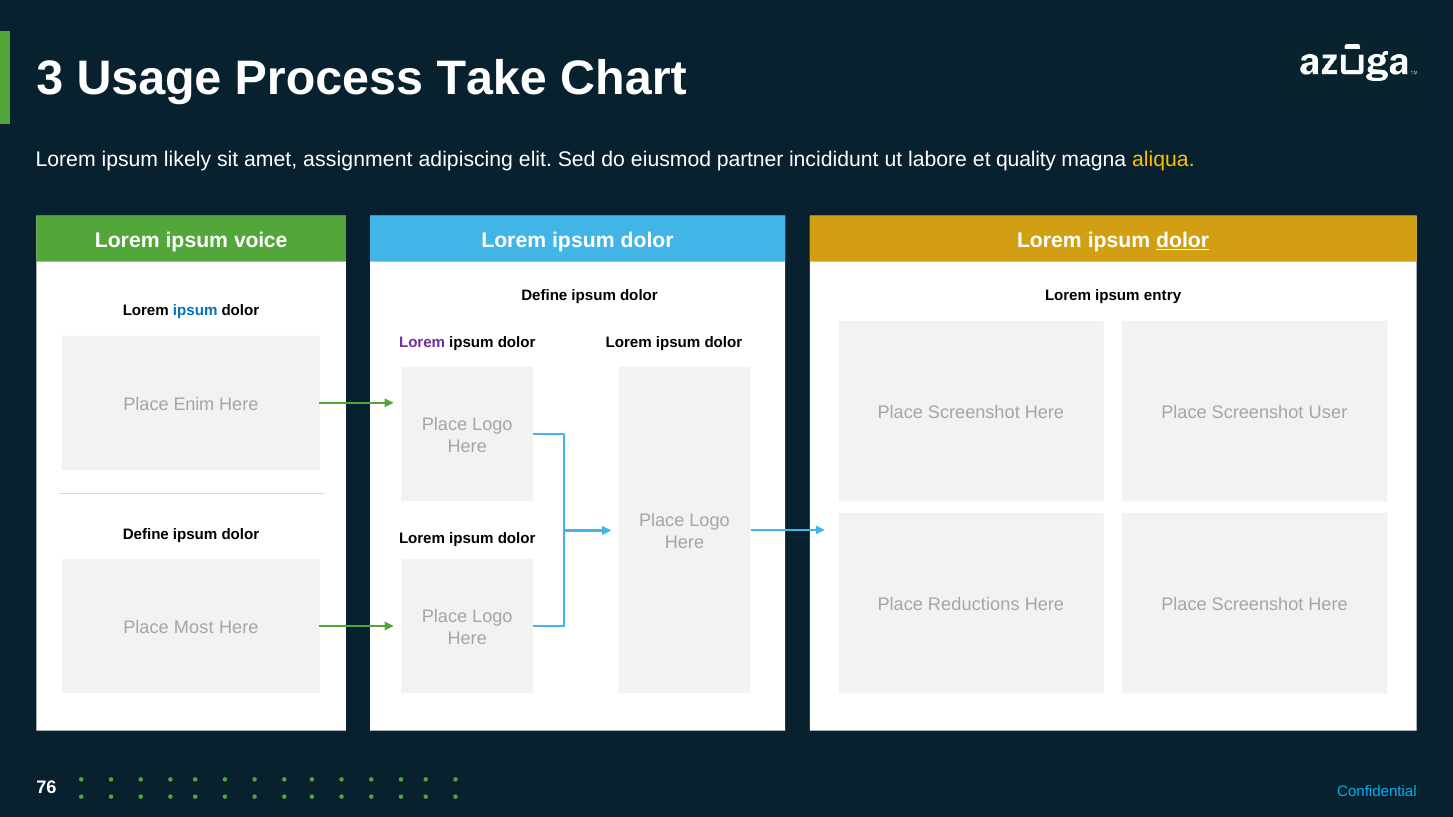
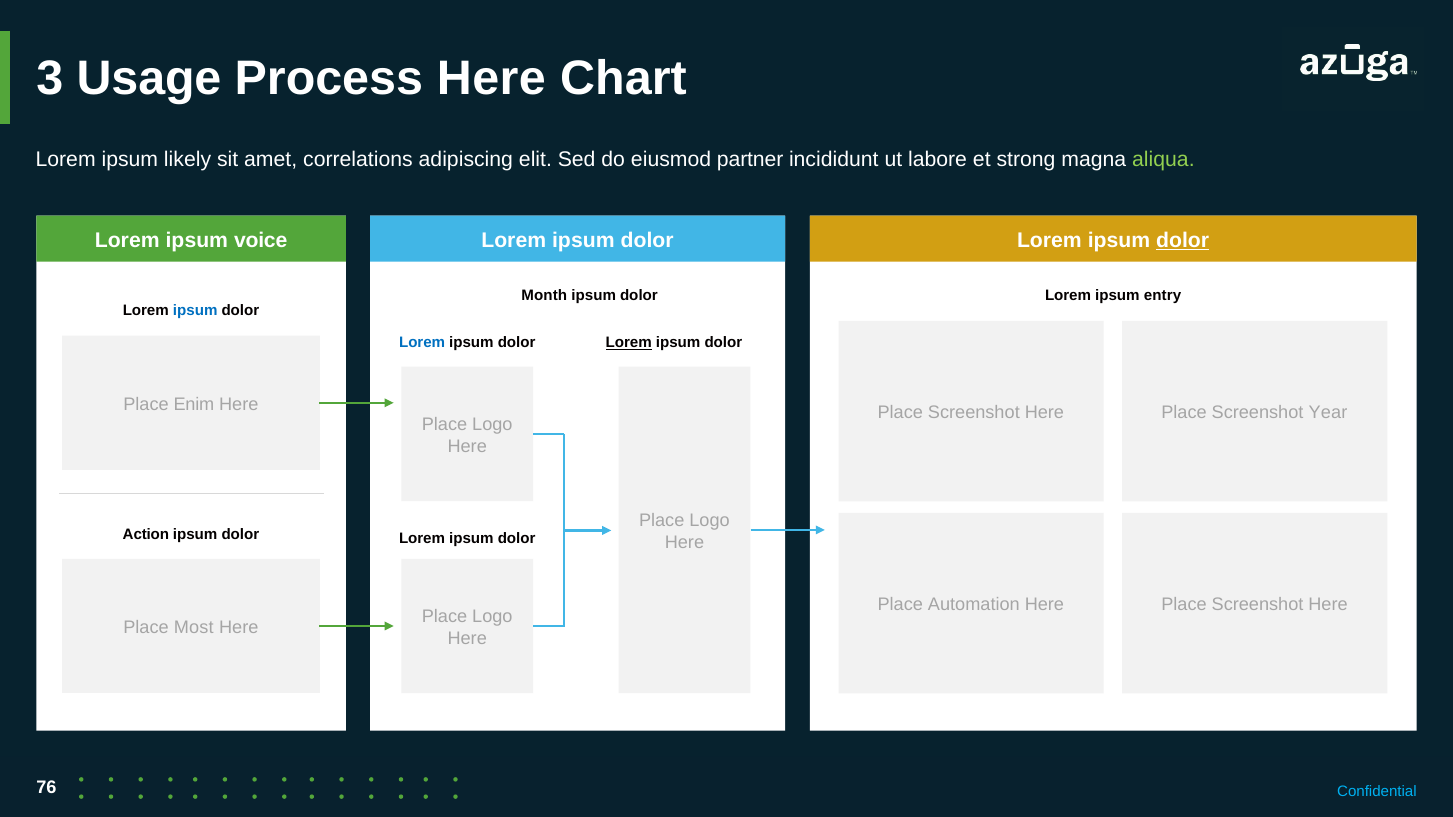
Process Take: Take -> Here
assignment: assignment -> correlations
quality: quality -> strong
aliqua colour: yellow -> light green
Define at (544, 296): Define -> Month
Lorem at (422, 343) colour: purple -> blue
Lorem at (629, 343) underline: none -> present
User: User -> Year
Define at (146, 534): Define -> Action
Reductions: Reductions -> Automation
